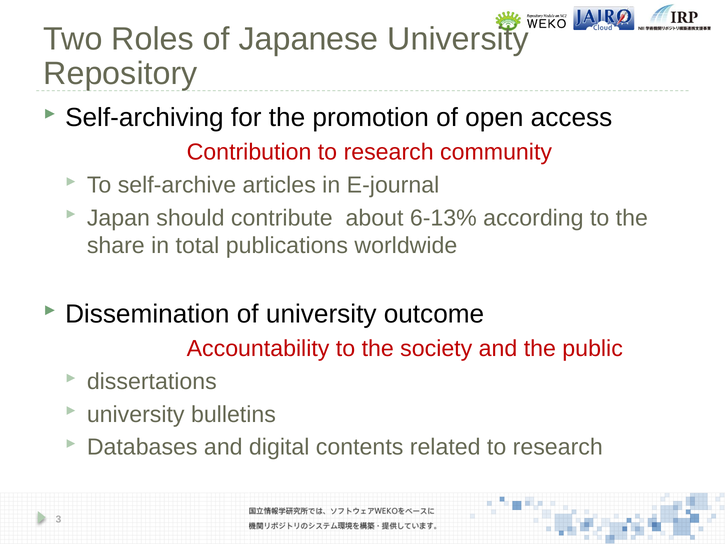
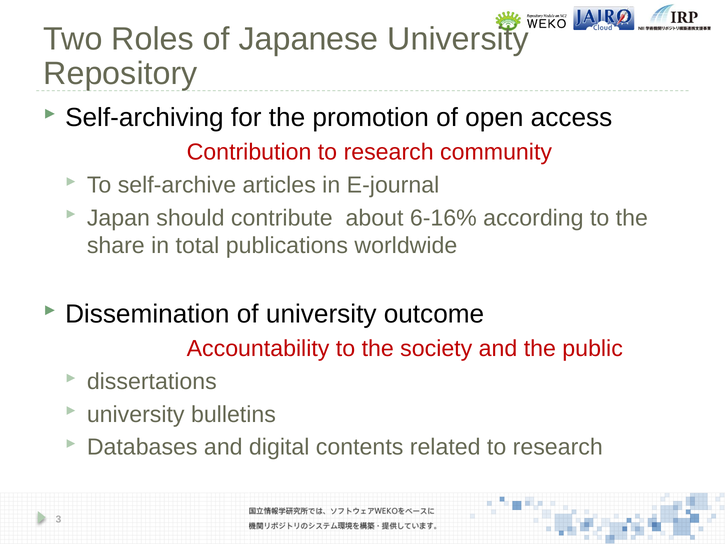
6-13%: 6-13% -> 6-16%
